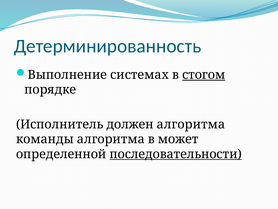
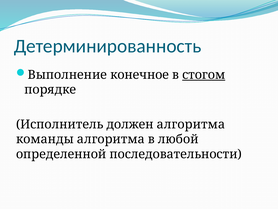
системах: системах -> конечное
может: может -> любой
последовательности underline: present -> none
